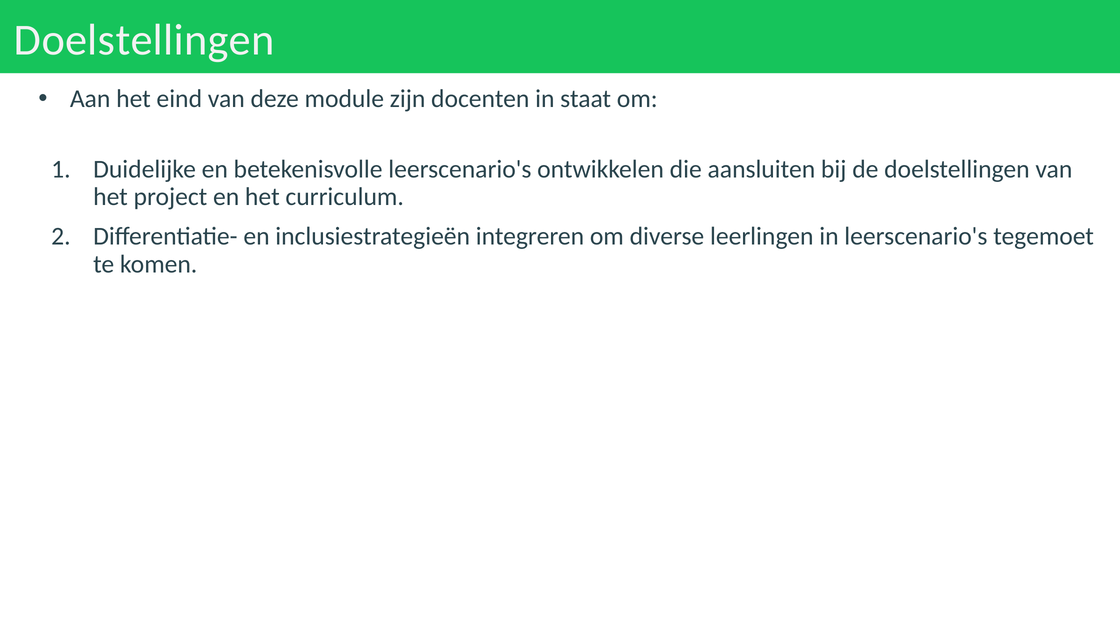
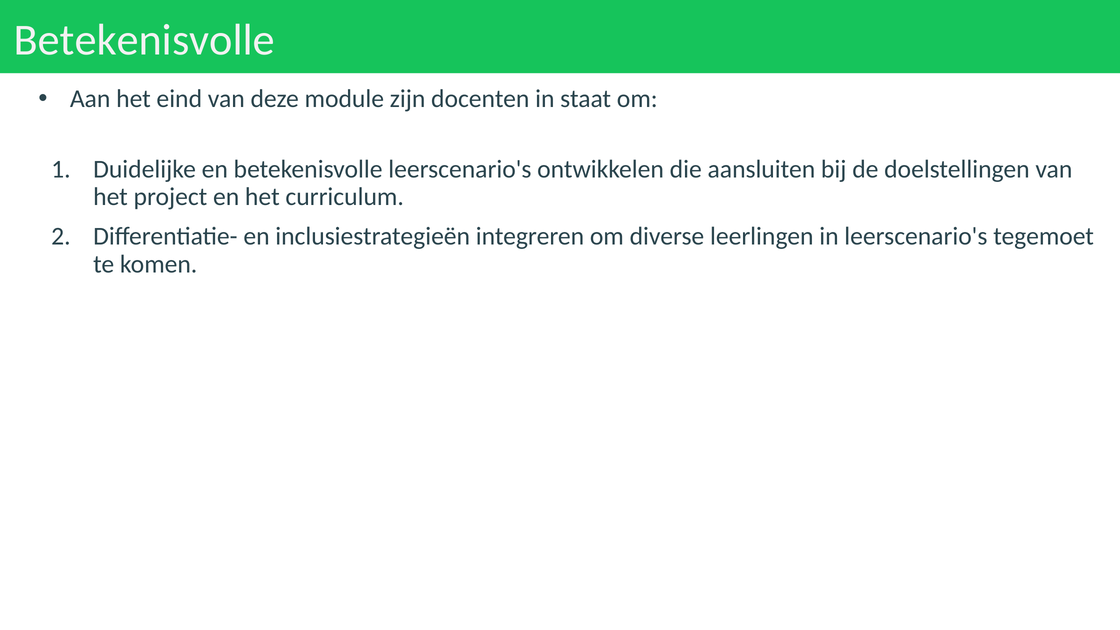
Doelstellingen at (144, 40): Doelstellingen -> Betekenisvolle
